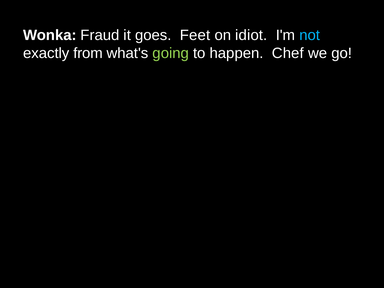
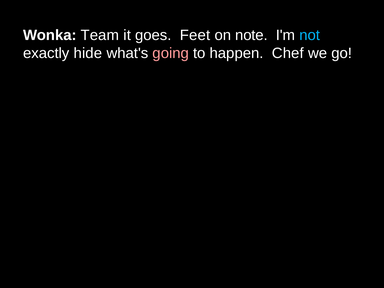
Fraud: Fraud -> Team
idiot: idiot -> note
from: from -> hide
going colour: light green -> pink
